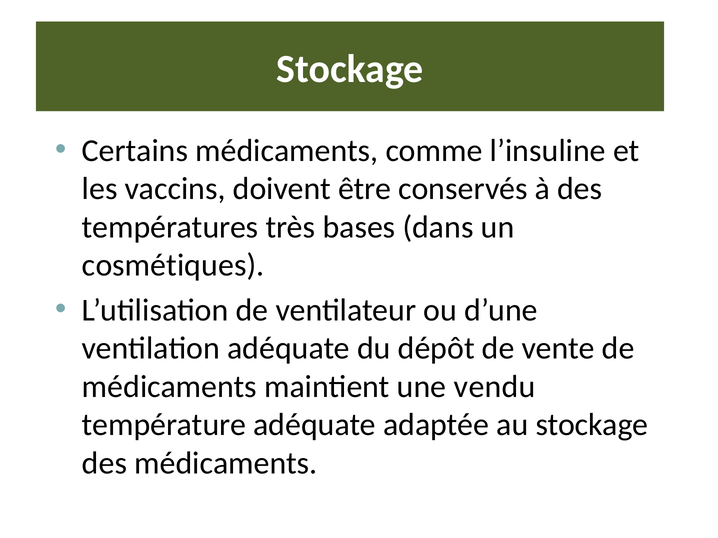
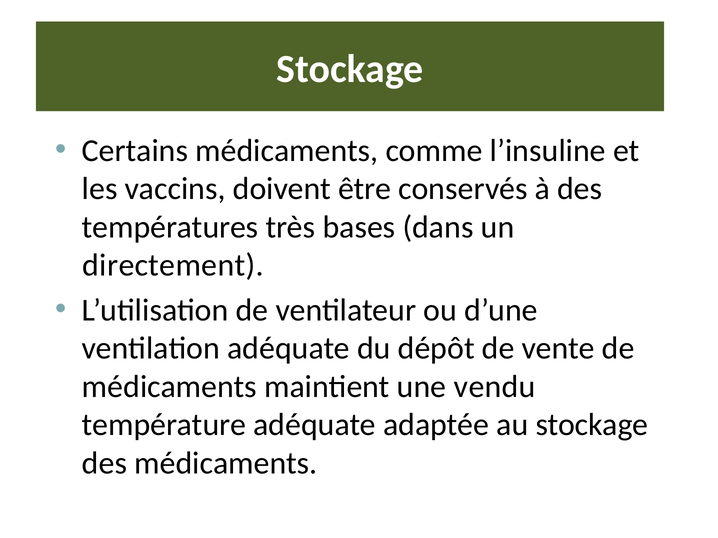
cosmétiques: cosmétiques -> directement
